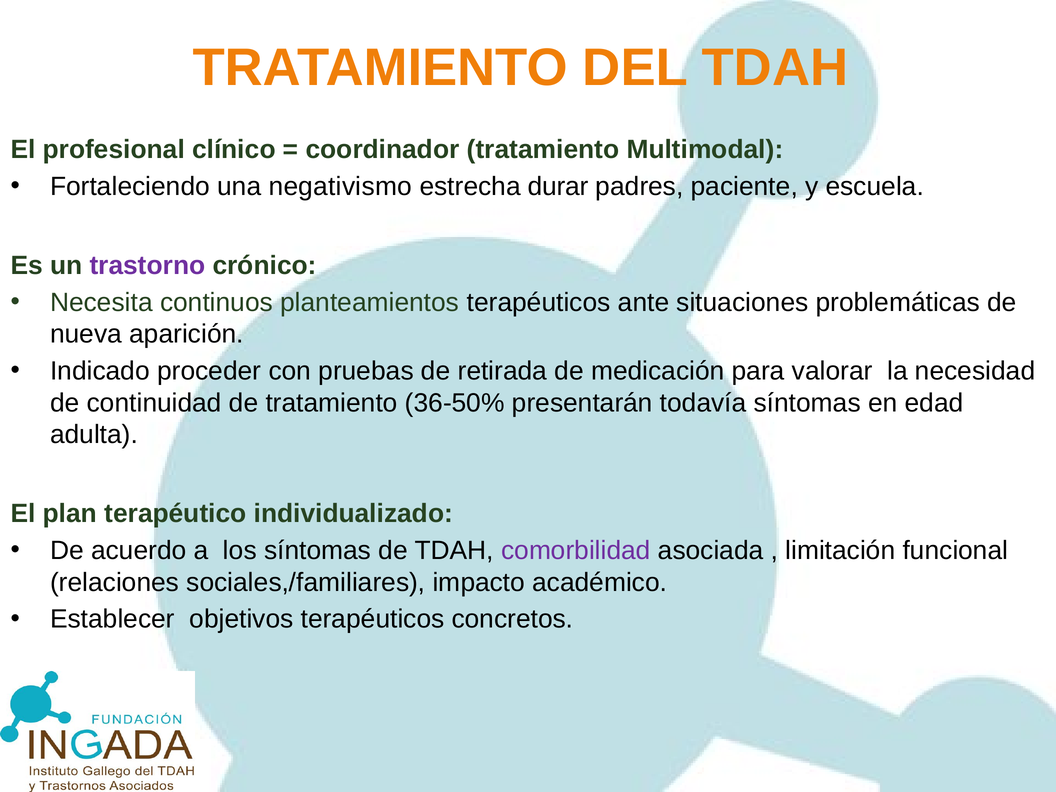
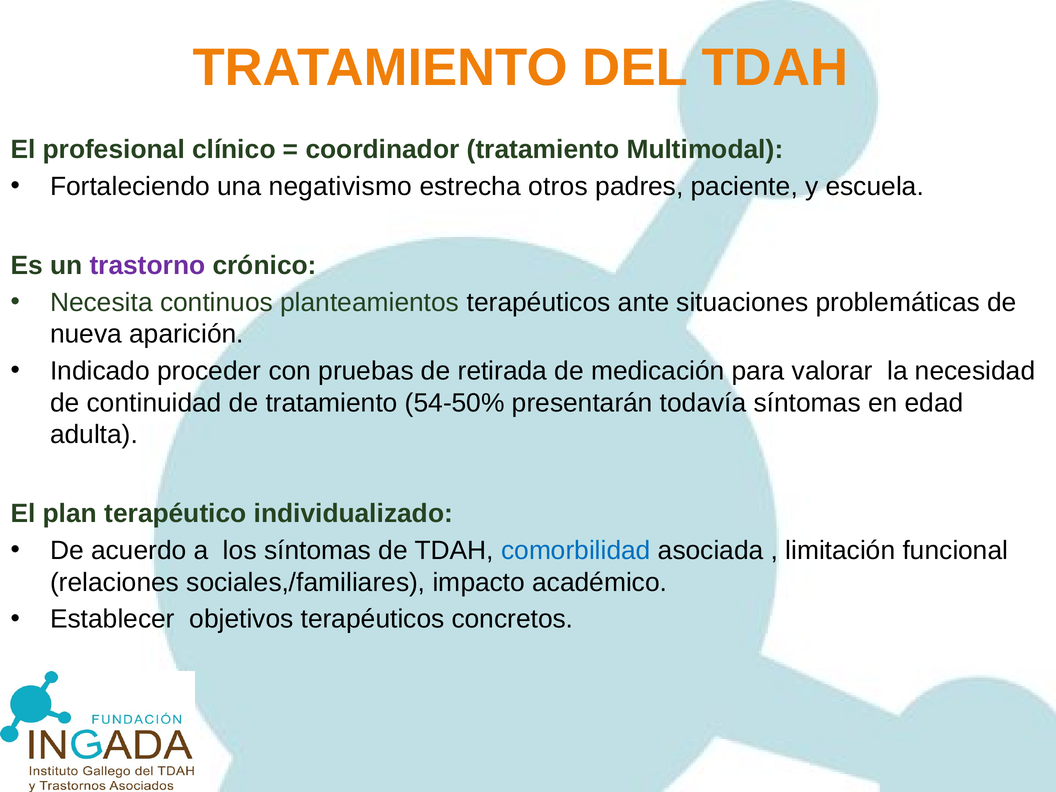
durar: durar -> otros
36-50%: 36-50% -> 54-50%
comorbilidad colour: purple -> blue
